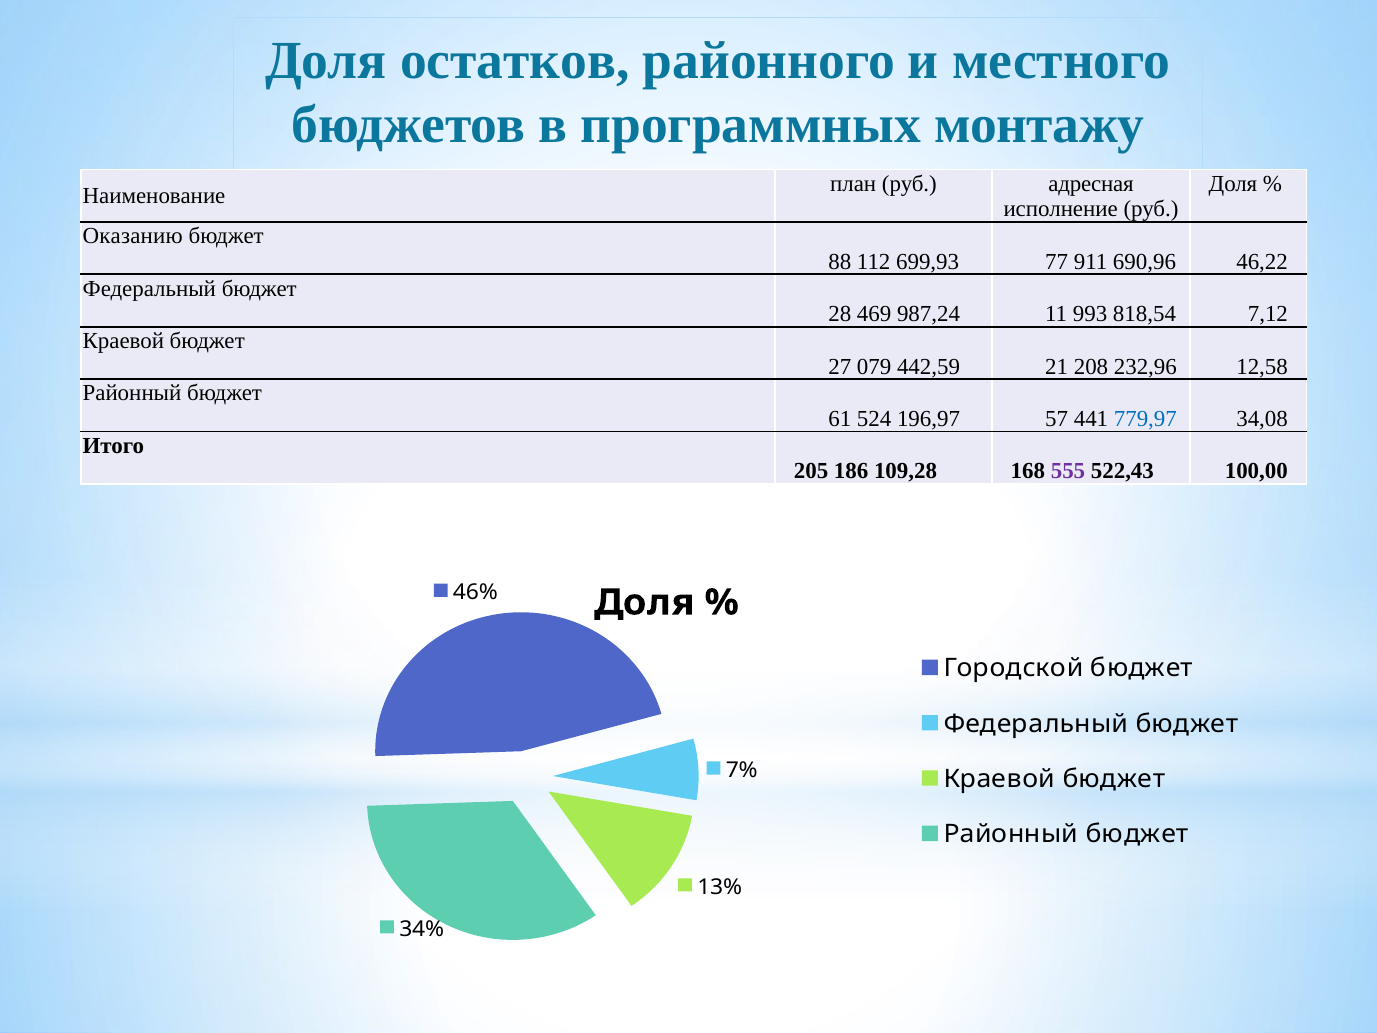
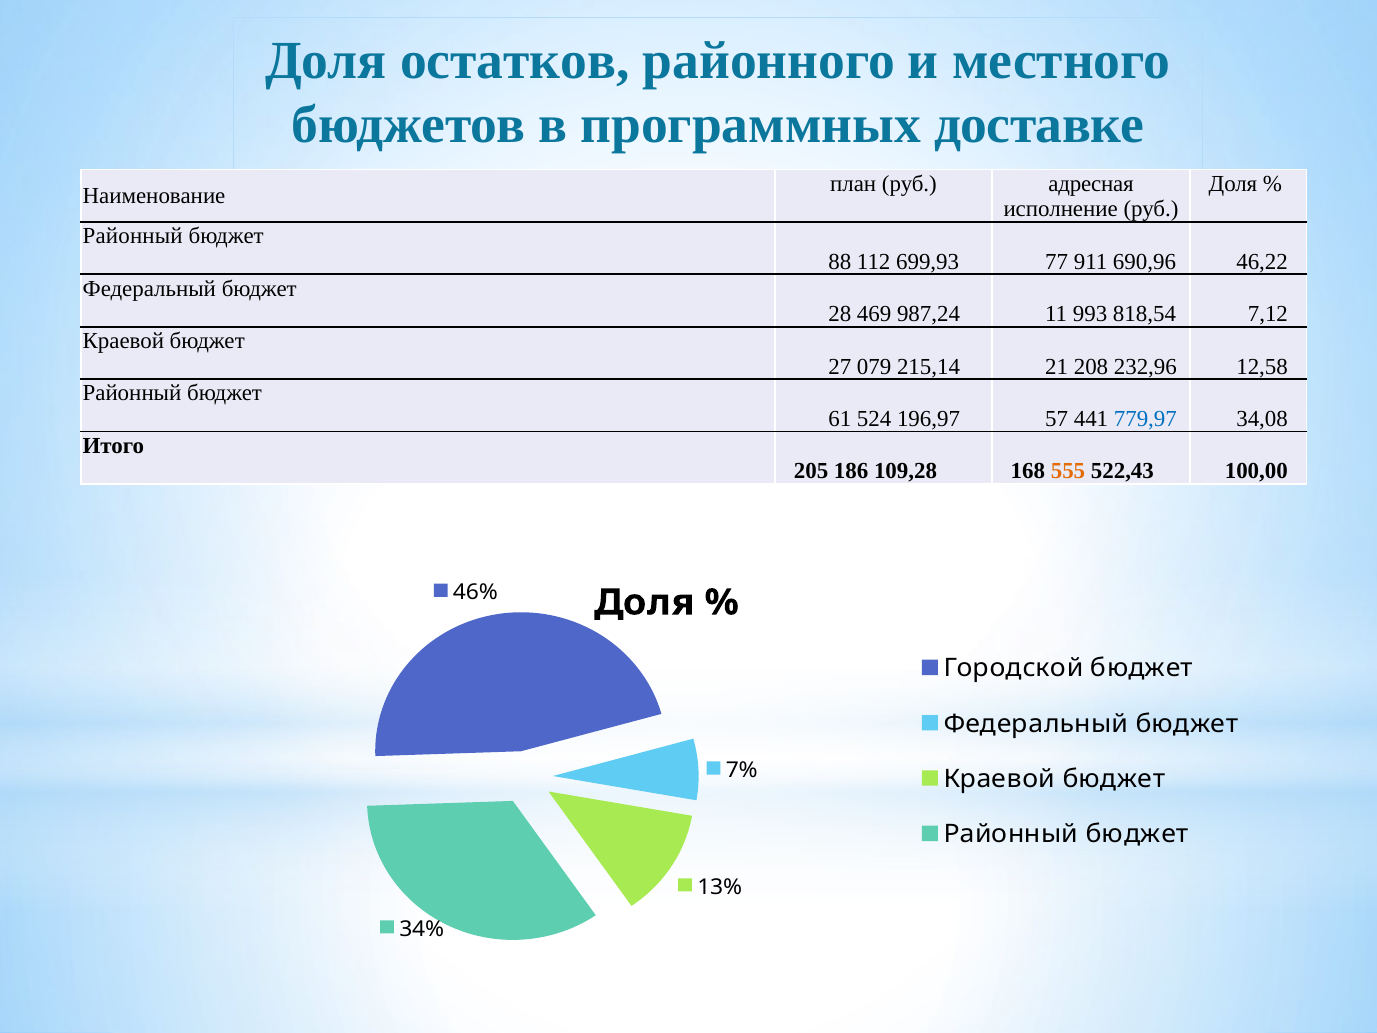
монтажу: монтажу -> доставке
Оказанию at (133, 236): Оказанию -> Районный
442,59: 442,59 -> 215,14
555 colour: purple -> orange
